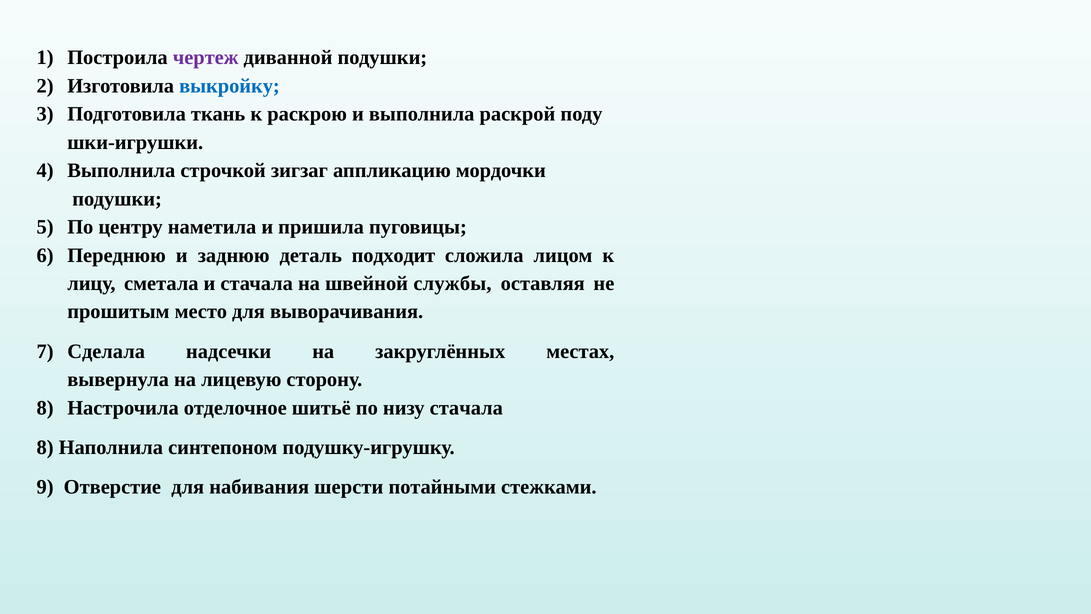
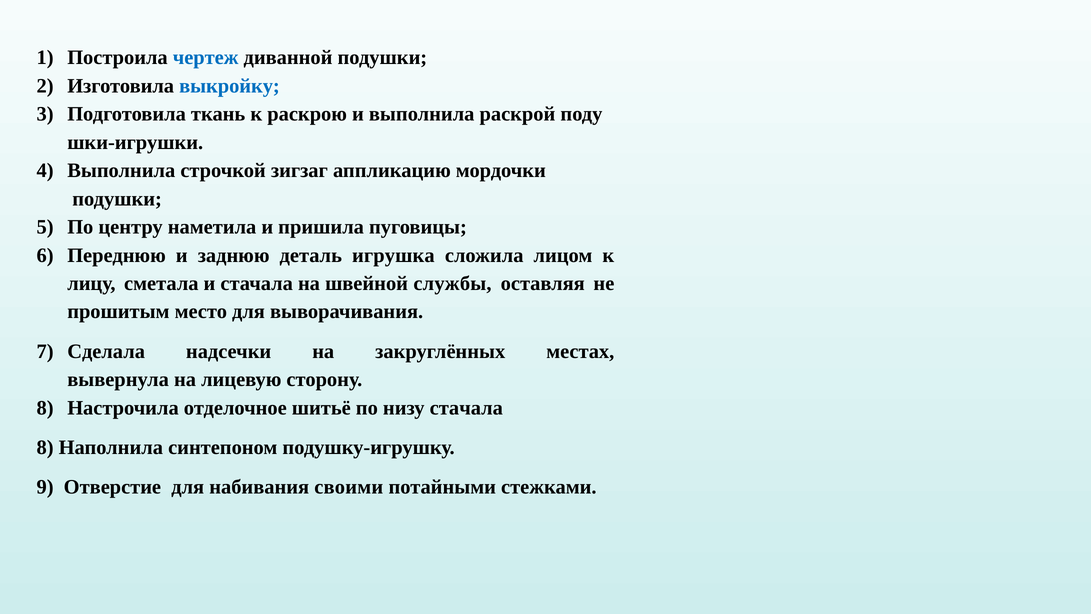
чертеж colour: purple -> blue
подходит: подходит -> игрушка
шерсти: шерсти -> своими
